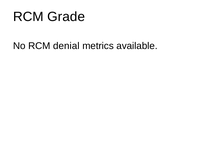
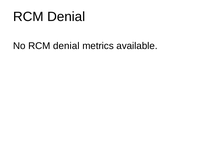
Grade at (66, 17): Grade -> Denial
